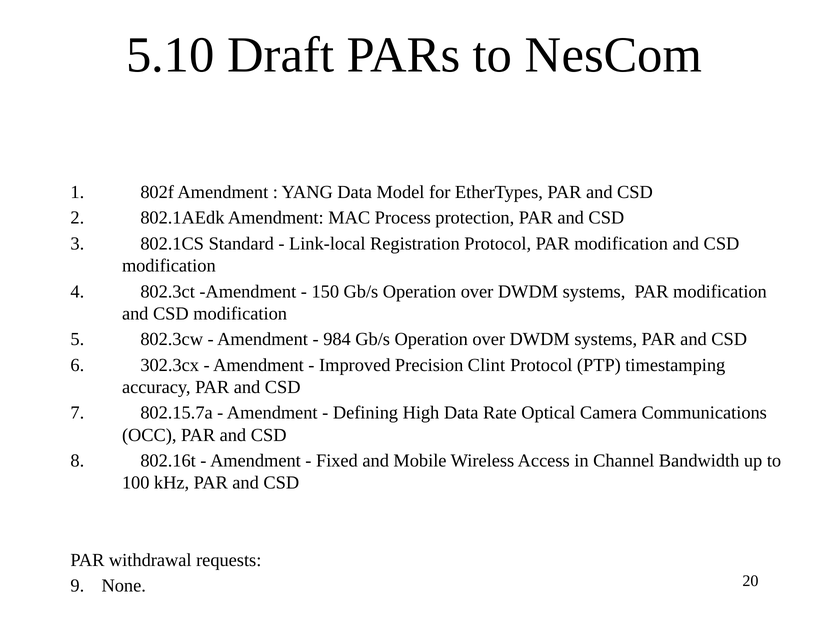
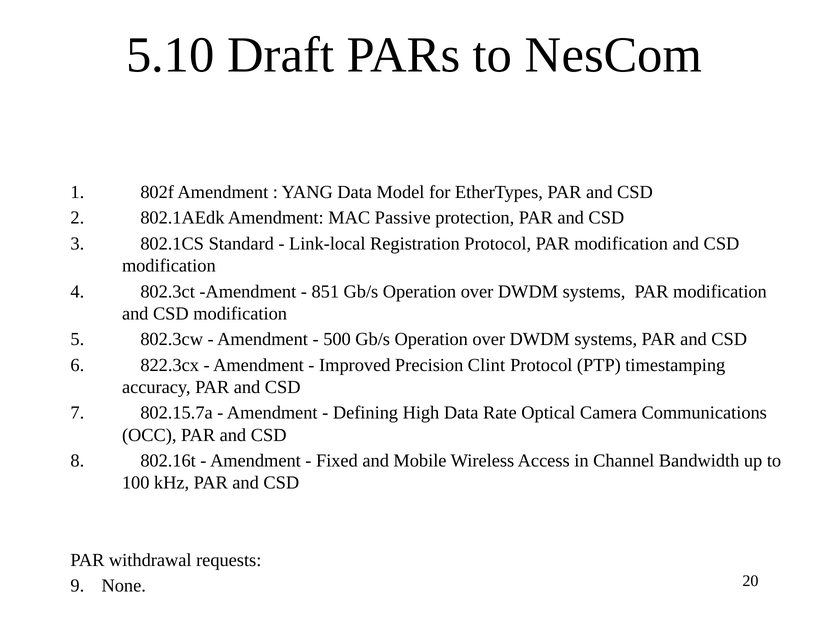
Process: Process -> Passive
150: 150 -> 851
984: 984 -> 500
302.3cx: 302.3cx -> 822.3cx
